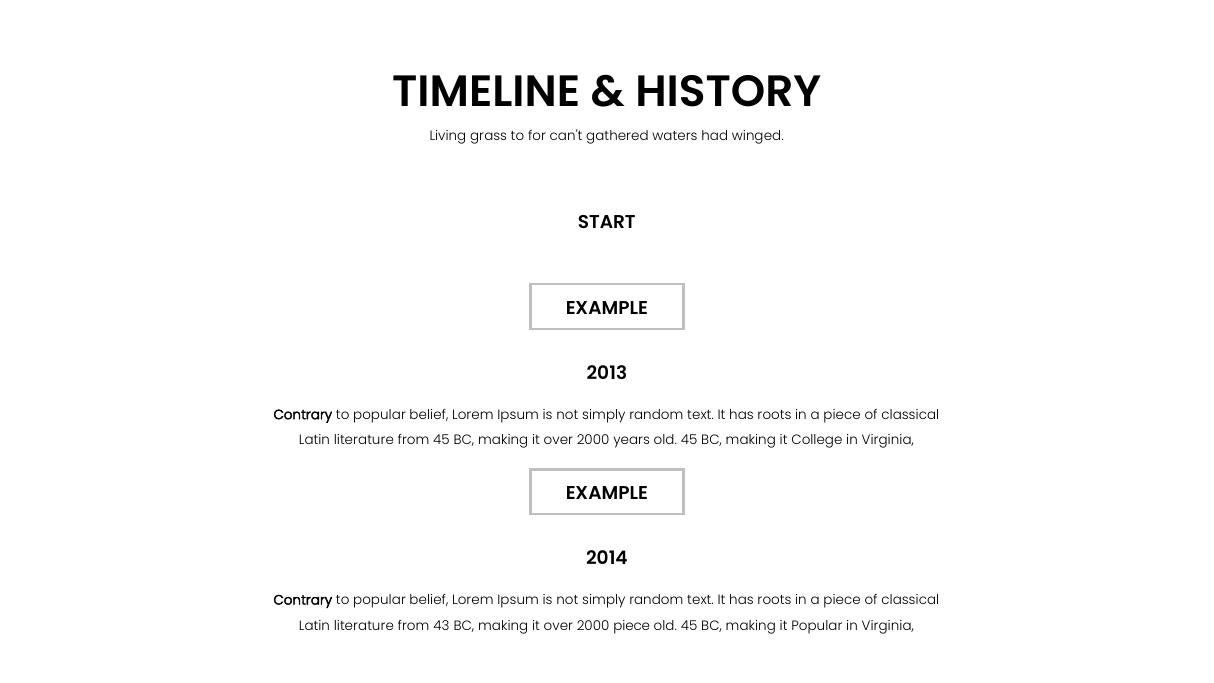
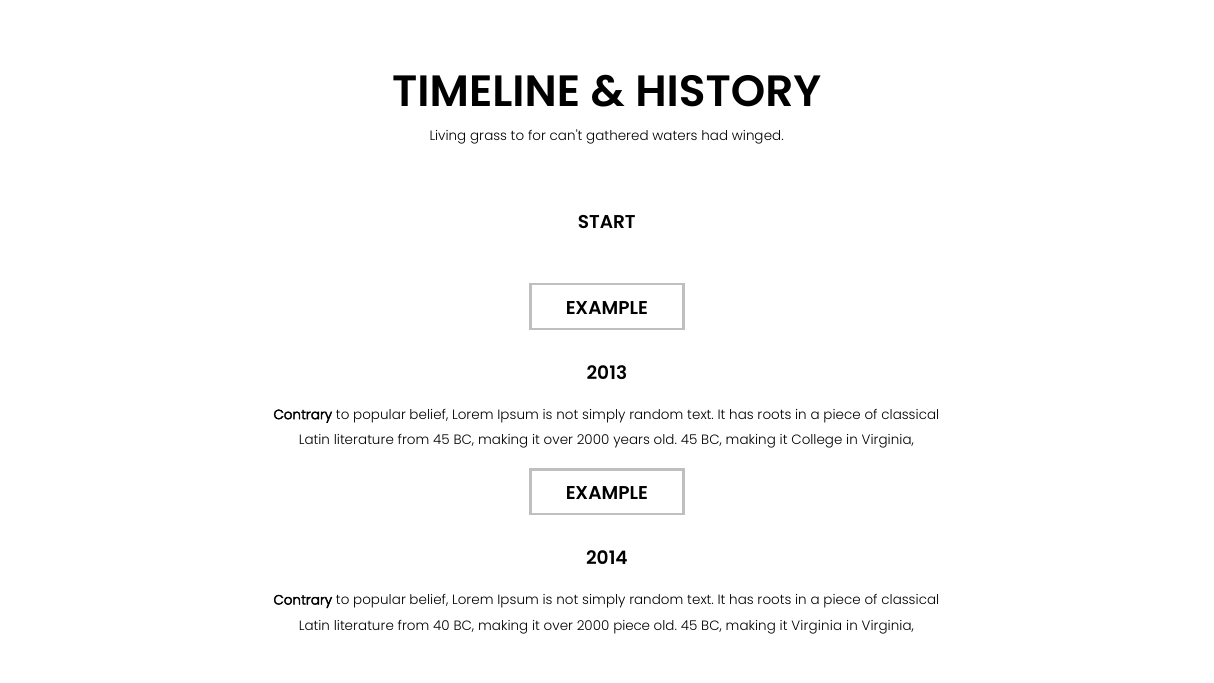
43: 43 -> 40
it Popular: Popular -> Virginia
